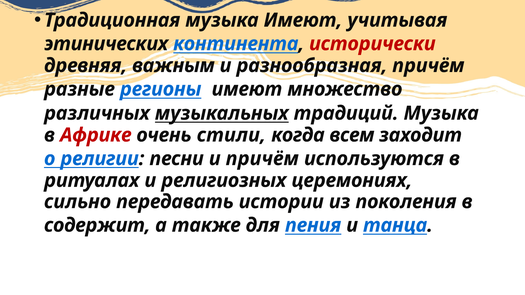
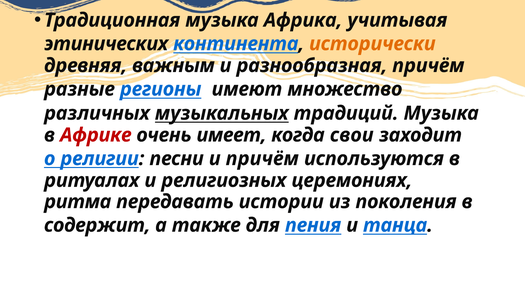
музыка Имеют: Имеют -> Африка
исторически colour: red -> orange
стили: стили -> имеет
всем: всем -> свои
сильно: сильно -> ритма
